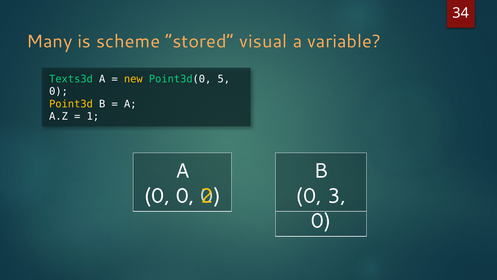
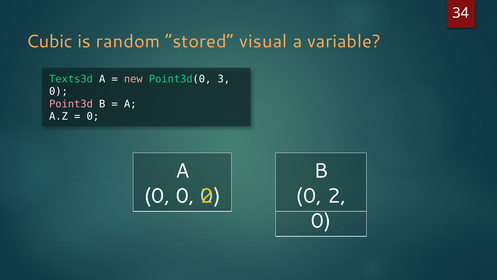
Many: Many -> Cubic
scheme: scheme -> random
new colour: yellow -> pink
5: 5 -> 3
Point3d colour: yellow -> pink
1 at (93, 116): 1 -> 0
3 at (337, 196): 3 -> 2
